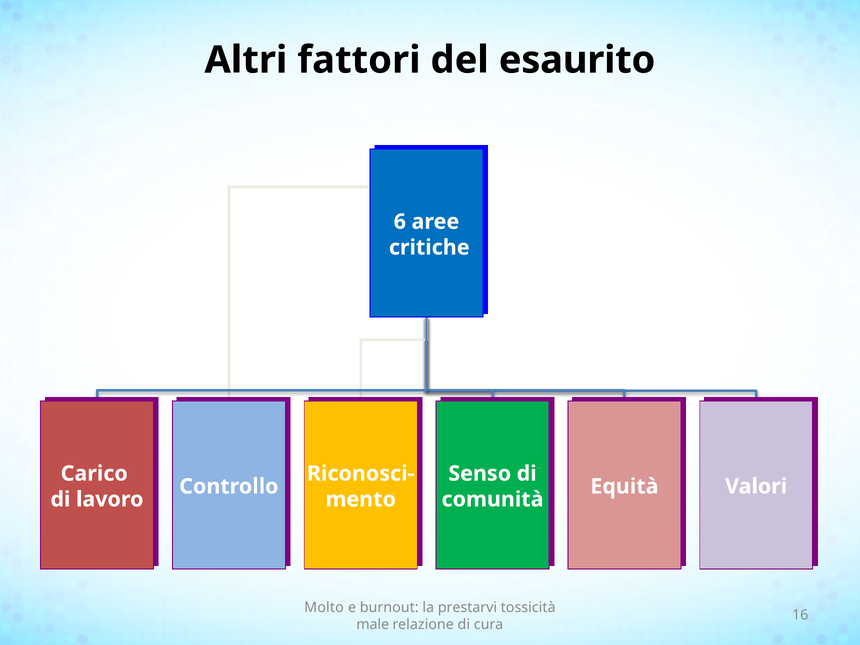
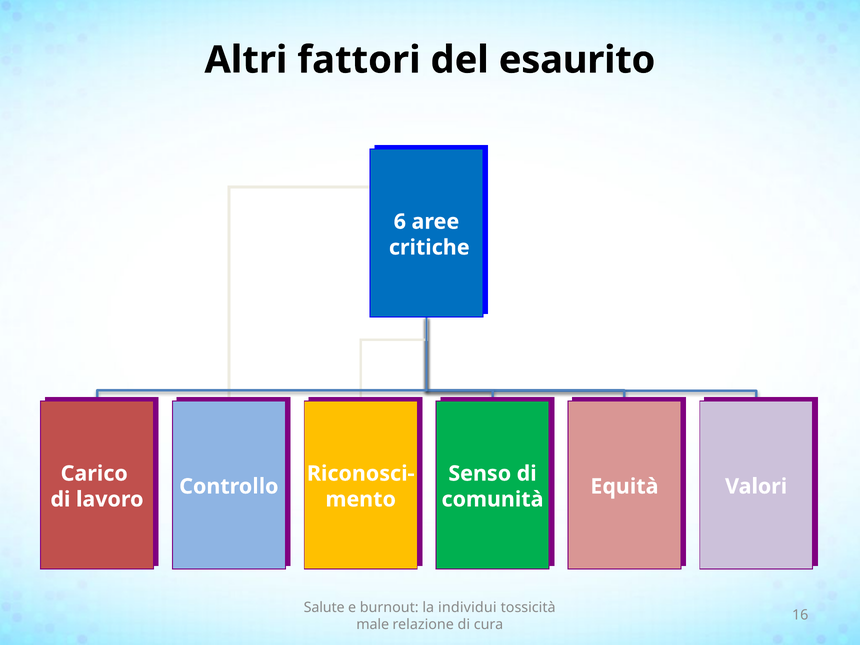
Molto: Molto -> Salute
prestarvi: prestarvi -> individui
